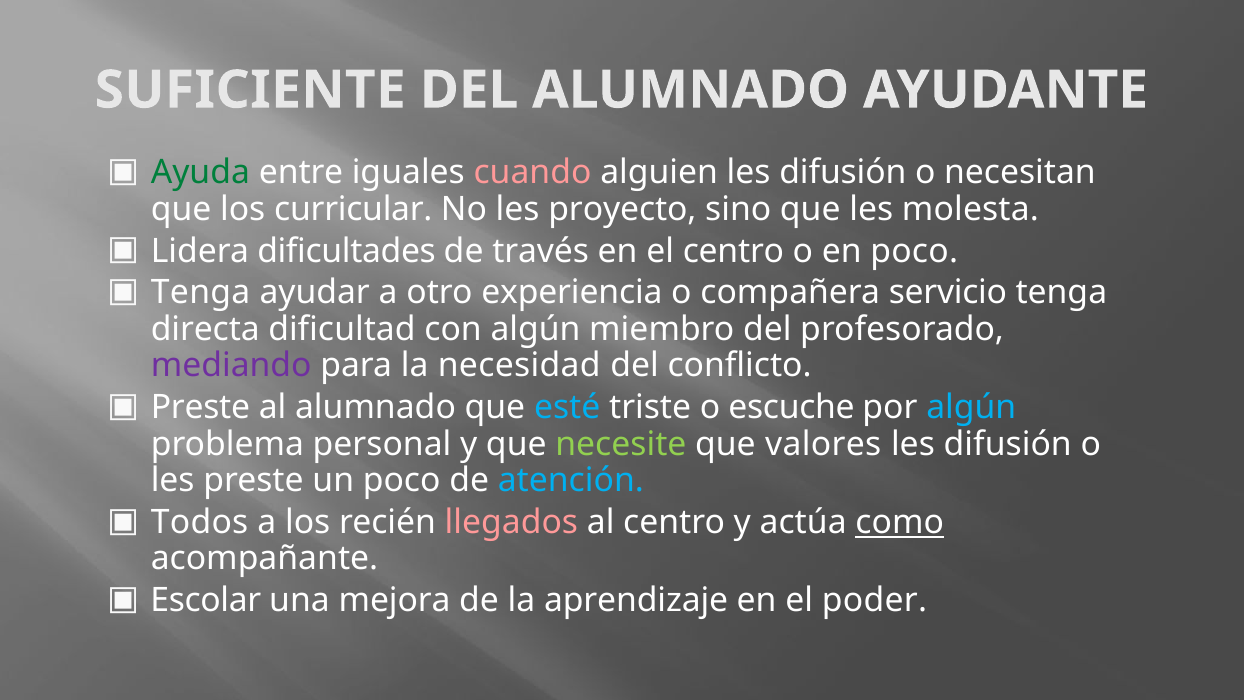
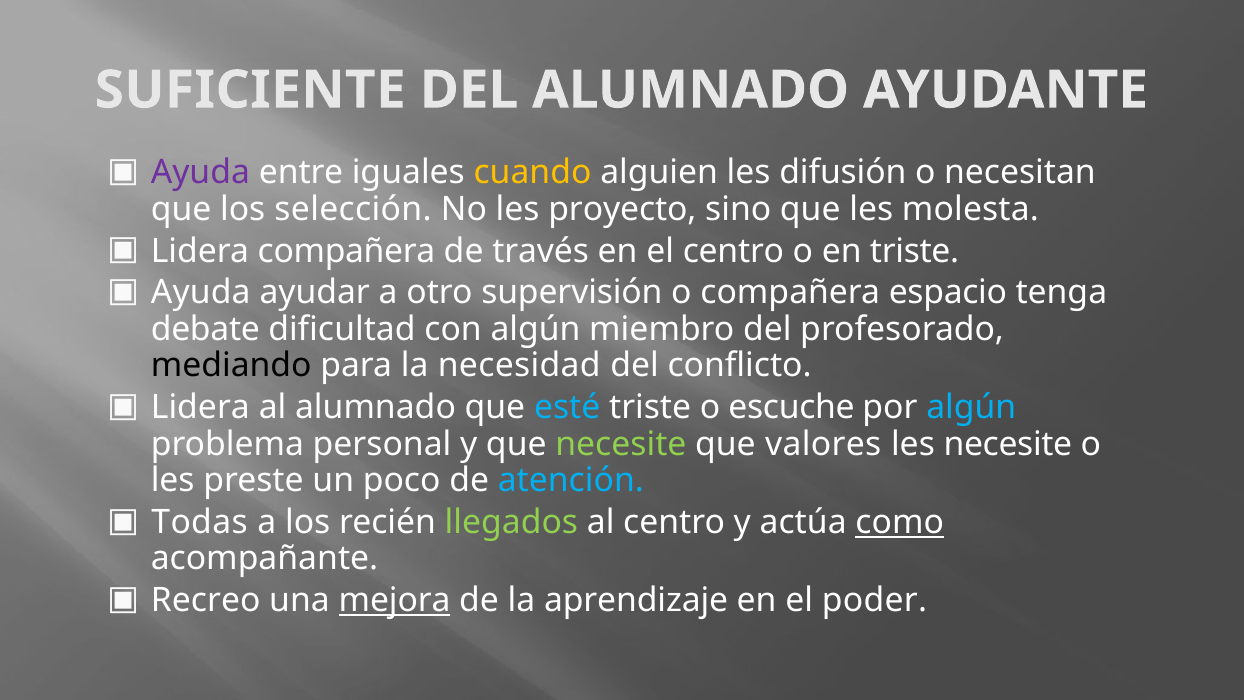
Ayuda at (200, 173) colour: green -> purple
cuando colour: pink -> yellow
curricular: curricular -> selección
Lidera dificultades: dificultades -> compañera
en poco: poco -> triste
Tenga at (201, 293): Tenga -> Ayuda
experiencia: experiencia -> supervisión
servicio: servicio -> espacio
directa: directa -> debate
mediando colour: purple -> black
Preste at (200, 407): Preste -> Lidera
difusión at (1008, 444): difusión -> necesite
Todos: Todos -> Todas
llegados colour: pink -> light green
Escolar: Escolar -> Recreo
mejora underline: none -> present
